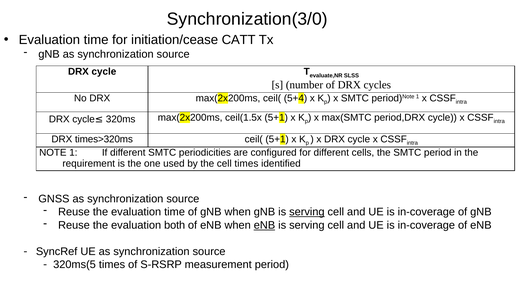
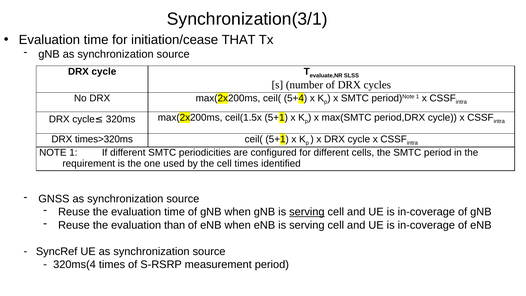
Synchronization(3/0: Synchronization(3/0 -> Synchronization(3/1
CATT: CATT -> THAT
both: both -> than
eNB at (264, 225) underline: present -> none
320ms(5: 320ms(5 -> 320ms(4
